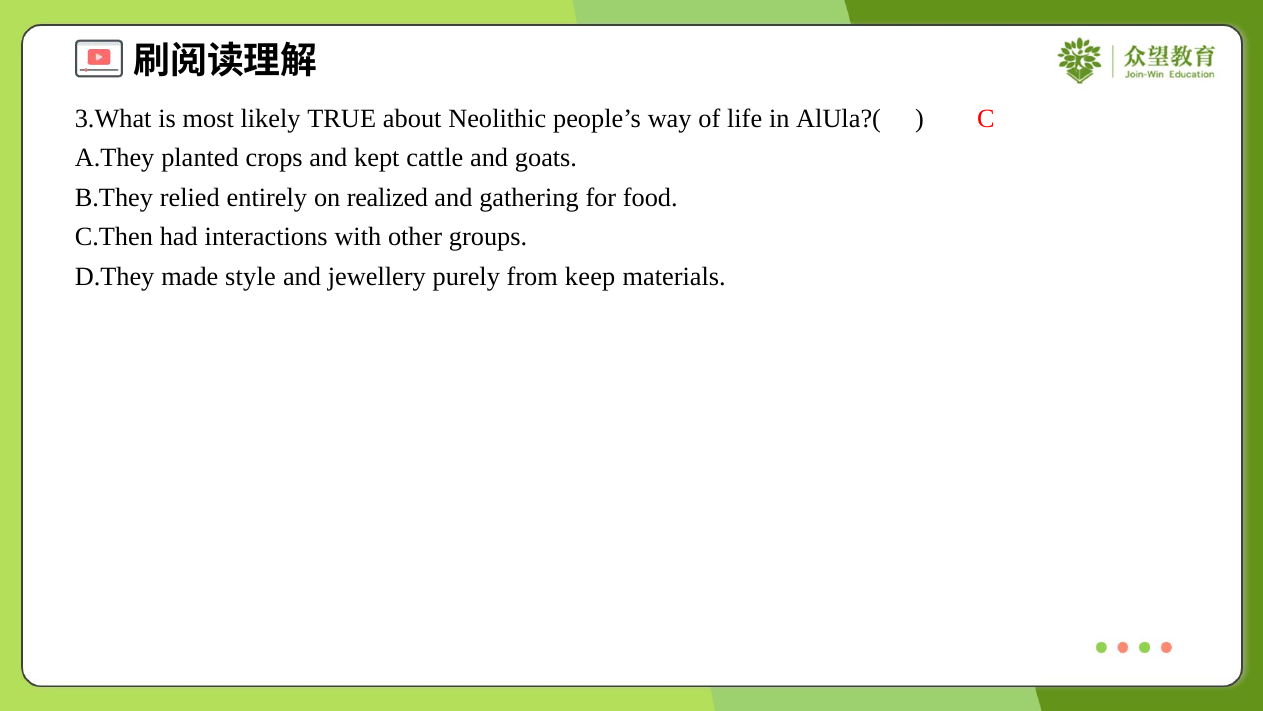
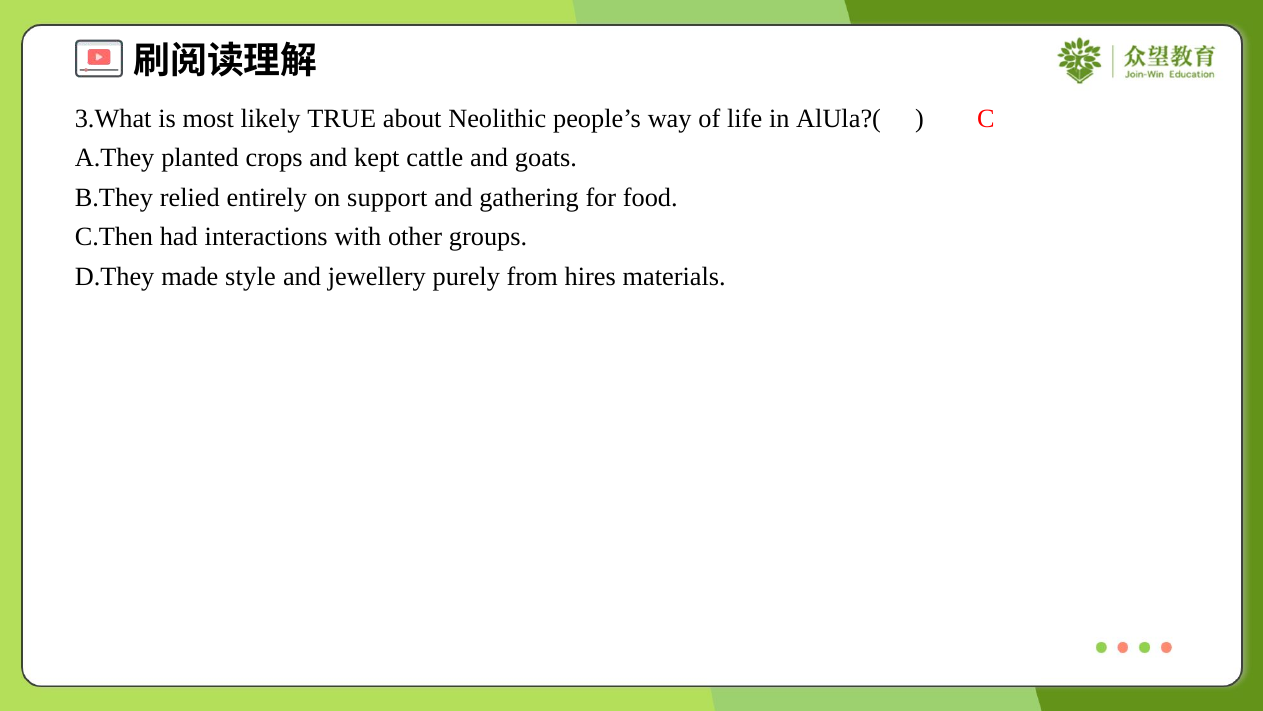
realized: realized -> support
keep: keep -> hires
